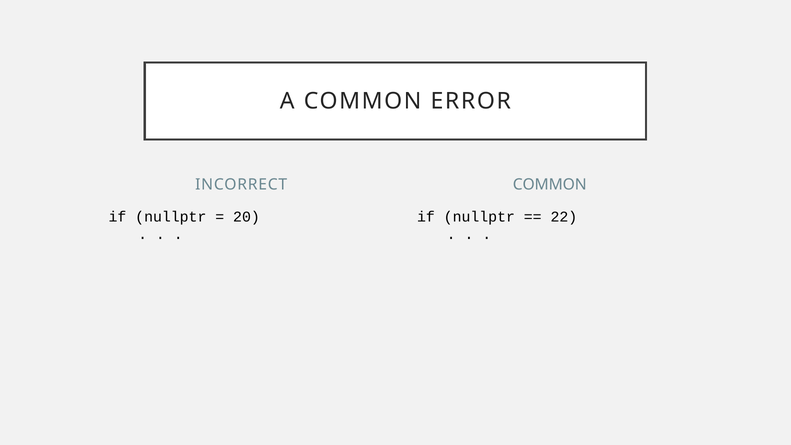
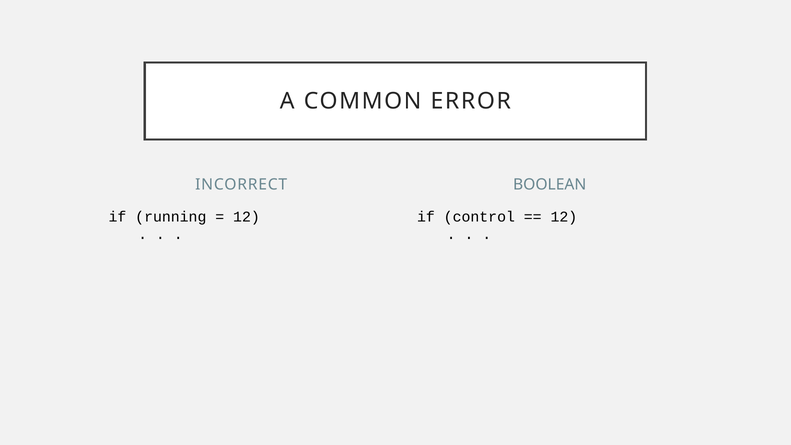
INCORRECT COMMON: COMMON -> BOOLEAN
nullptr at (171, 217): nullptr -> running
20 at (246, 217): 20 -> 12
nullptr at (479, 217): nullptr -> control
22 at (564, 217): 22 -> 12
